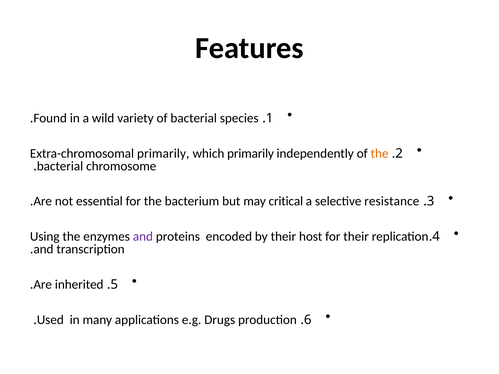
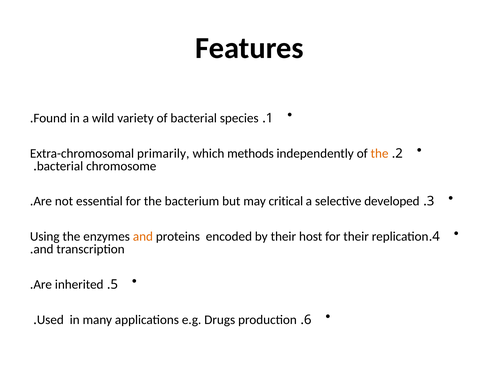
which primarily: primarily -> methods
resistance: resistance -> developed
and at (143, 237) colour: purple -> orange
